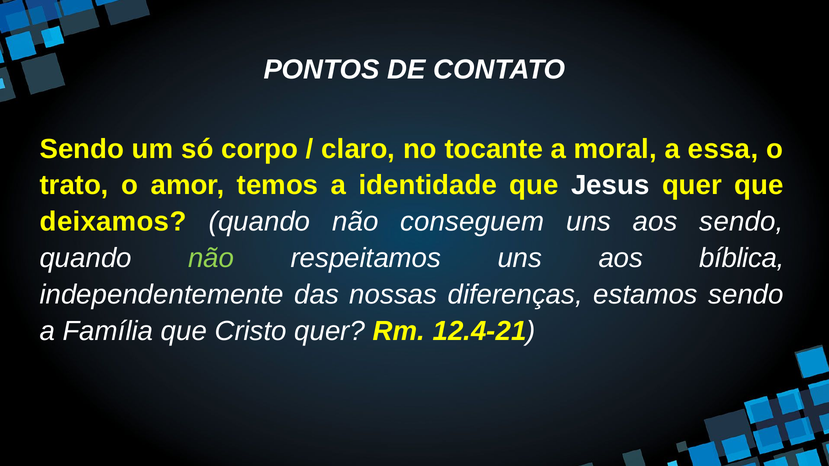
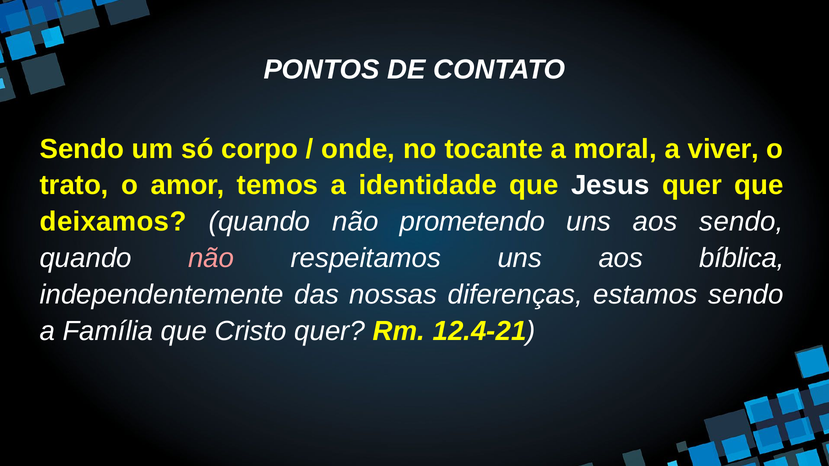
claro: claro -> onde
essa: essa -> viver
conseguem: conseguem -> prometendo
não at (211, 258) colour: light green -> pink
